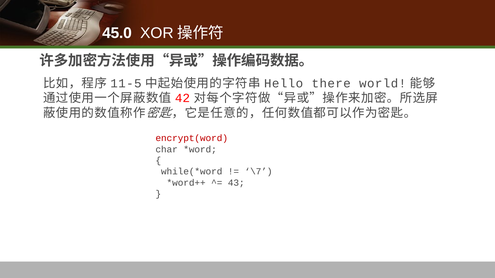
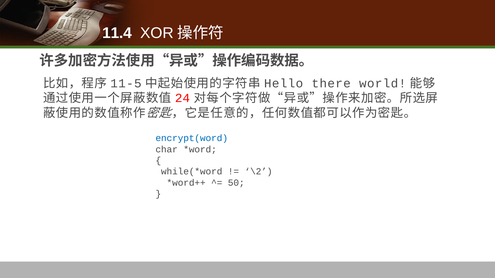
45.0: 45.0 -> 11.4
42: 42 -> 24
encrypt(word colour: red -> blue
\7: \7 -> \2
43: 43 -> 50
